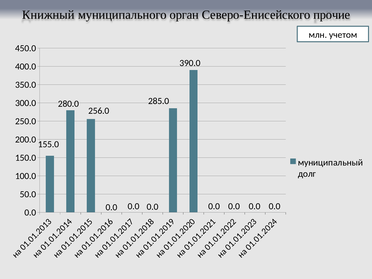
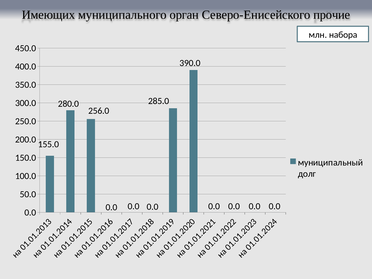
Книжный: Книжный -> Имеющих
учетом: учетом -> набора
